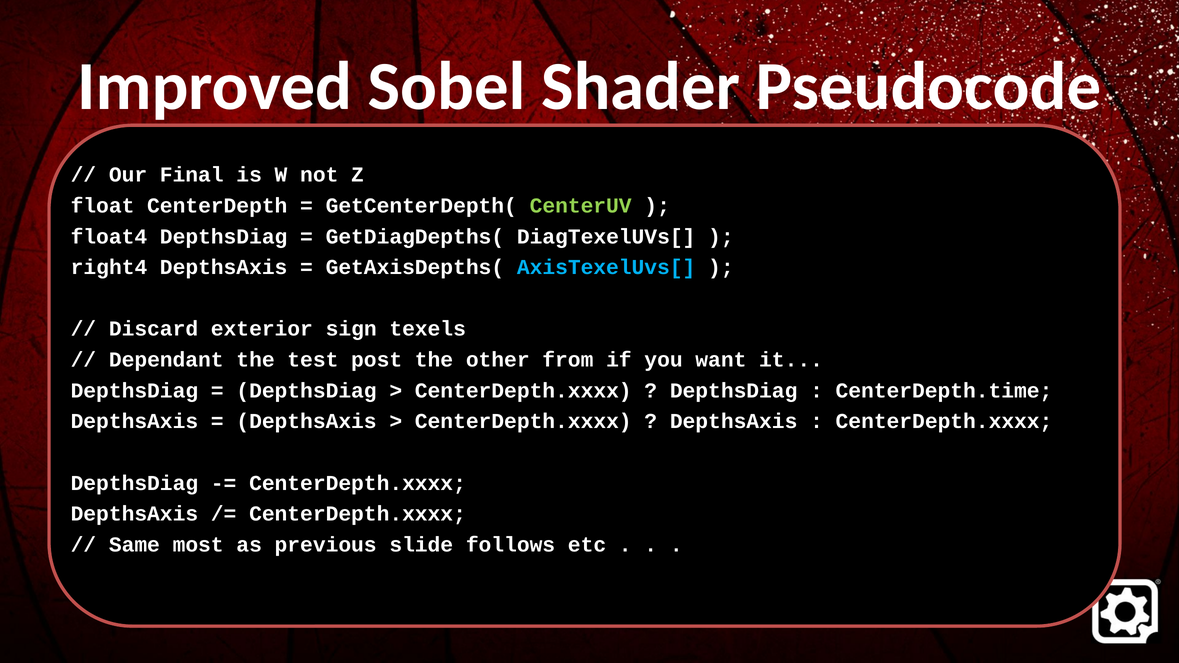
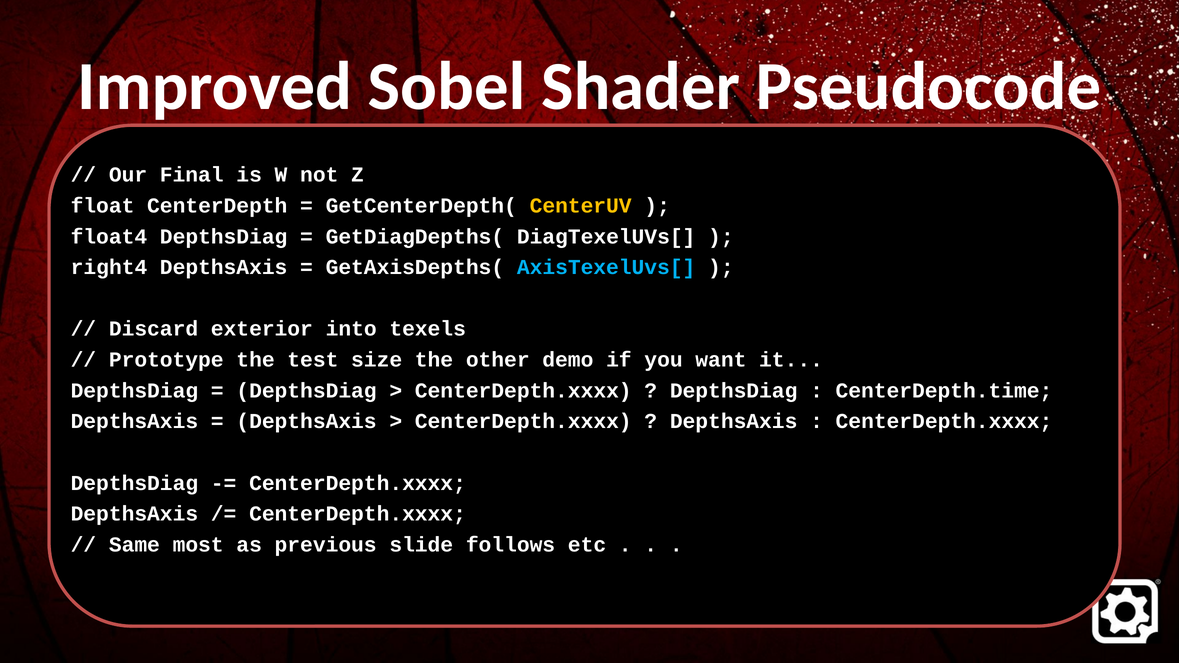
CenterUV colour: light green -> yellow
sign: sign -> into
Dependant: Dependant -> Prototype
post: post -> size
from: from -> demo
